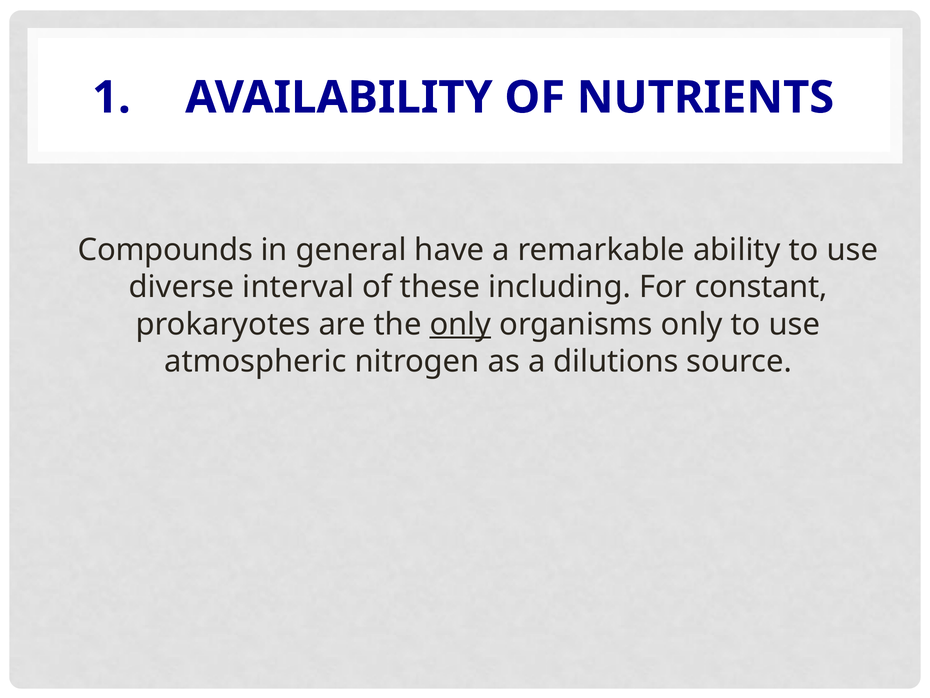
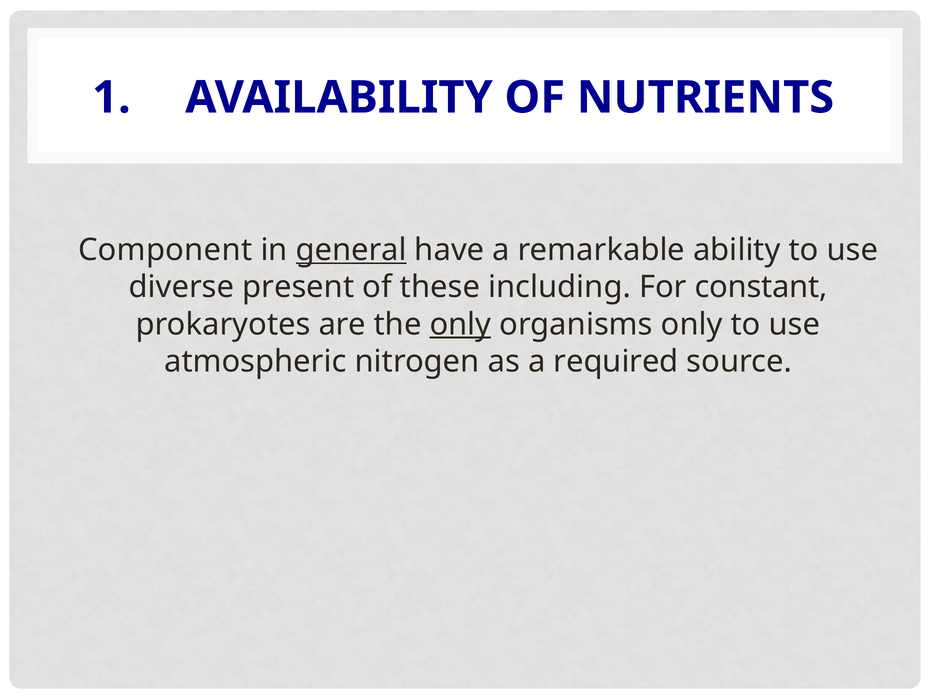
Compounds: Compounds -> Component
general underline: none -> present
interval: interval -> present
dilutions: dilutions -> required
